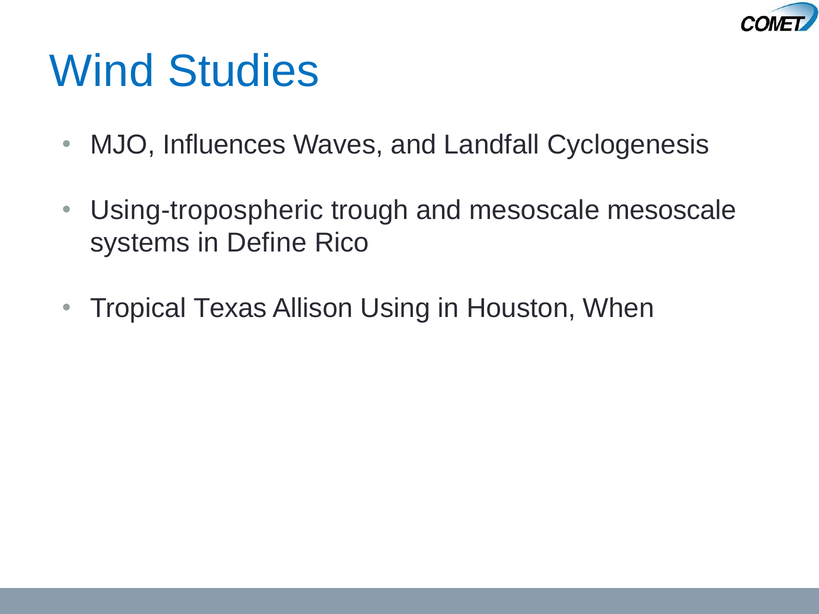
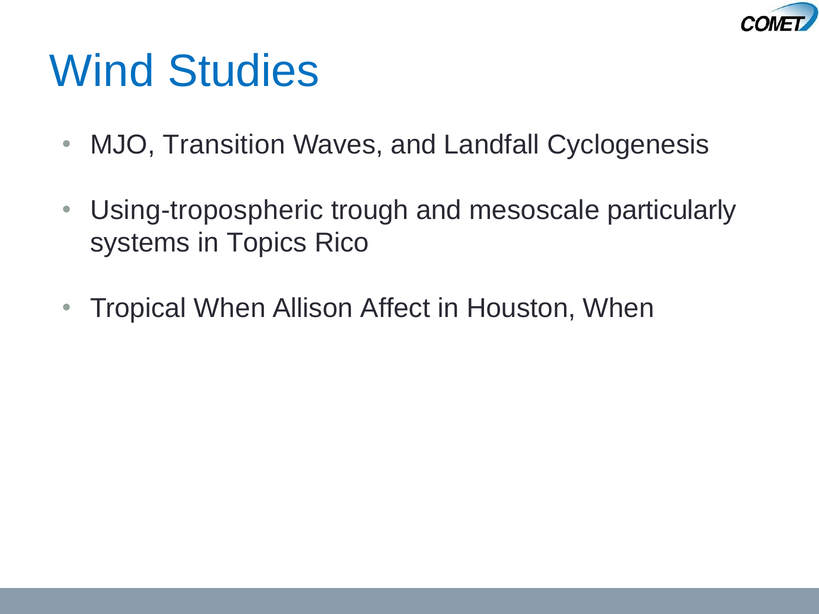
Influences: Influences -> Transition
mesoscale mesoscale: mesoscale -> particularly
Define: Define -> Topics
Tropical Texas: Texas -> When
Using: Using -> Affect
